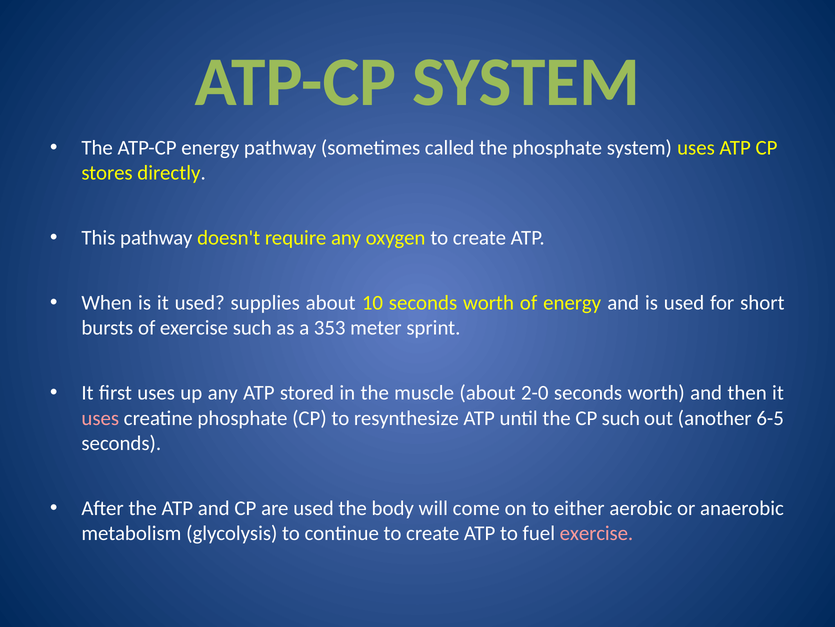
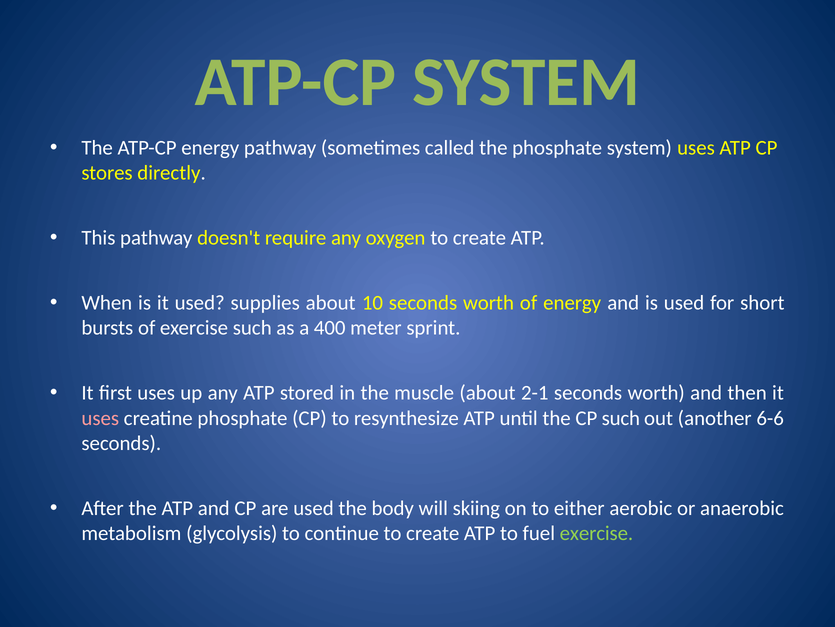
353: 353 -> 400
2-0: 2-0 -> 2-1
6-5: 6-5 -> 6-6
come: come -> skiing
exercise at (596, 533) colour: pink -> light green
